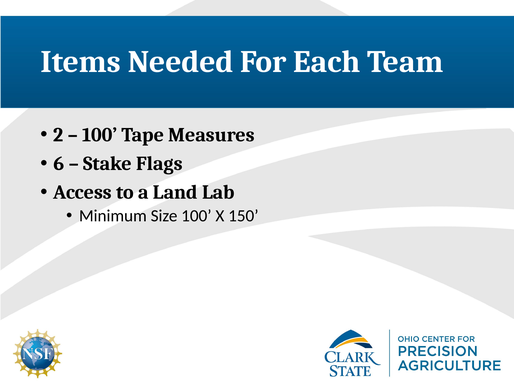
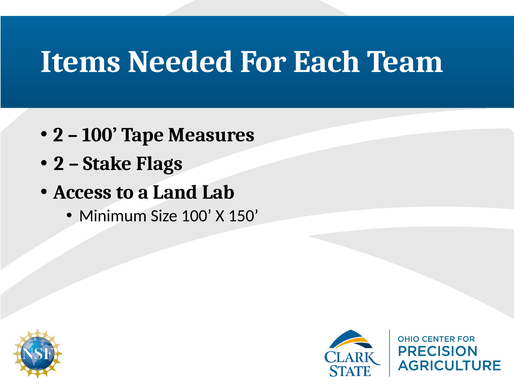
6 at (59, 164): 6 -> 2
